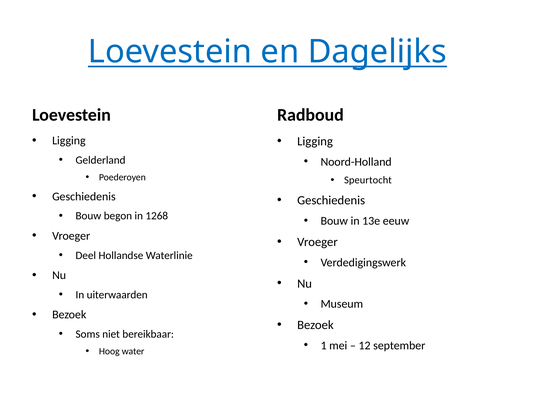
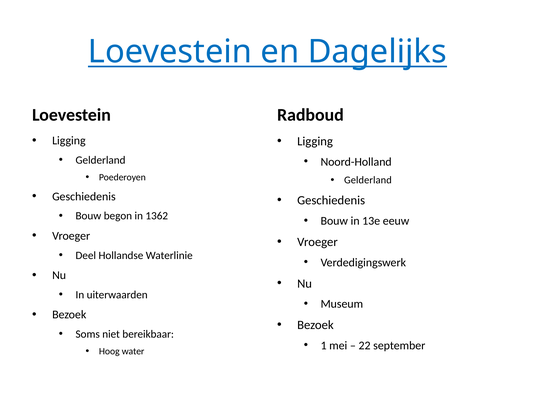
Speurtocht at (368, 180): Speurtocht -> Gelderland
1268: 1268 -> 1362
12: 12 -> 22
